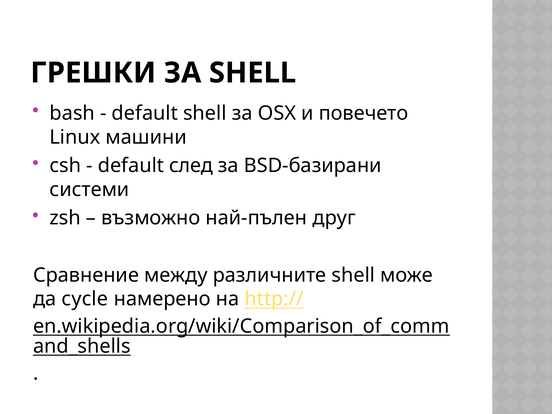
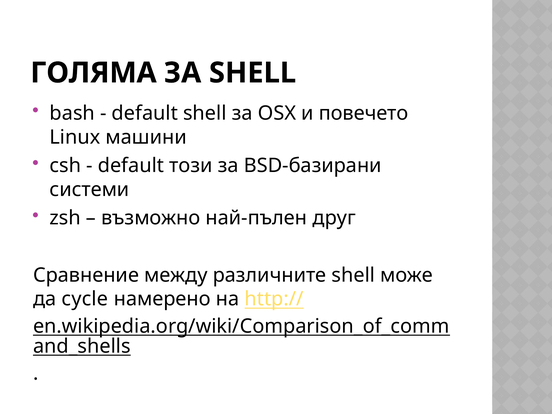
ГРЕШКИ: ГРЕШКИ -> ГОЛЯМА
след: след -> този
